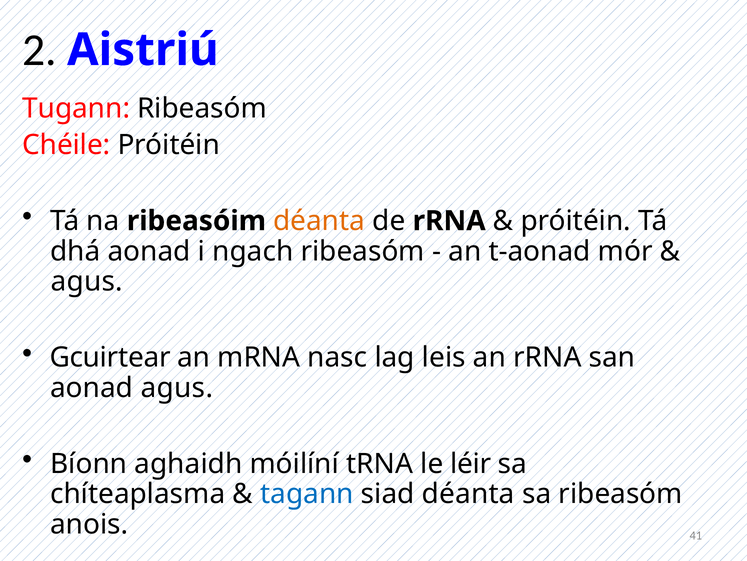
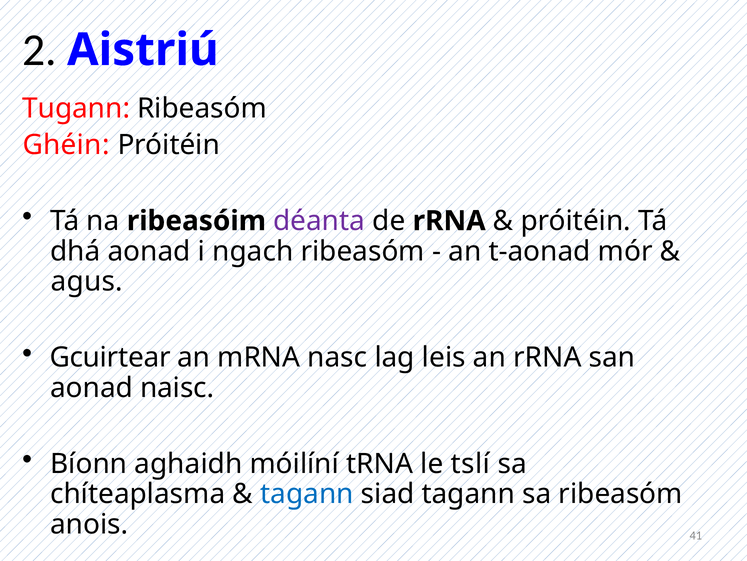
Chéile: Chéile -> Ghéin
déanta at (319, 221) colour: orange -> purple
aonad agus: agus -> naisc
léir: léir -> tslí
siad déanta: déanta -> tagann
